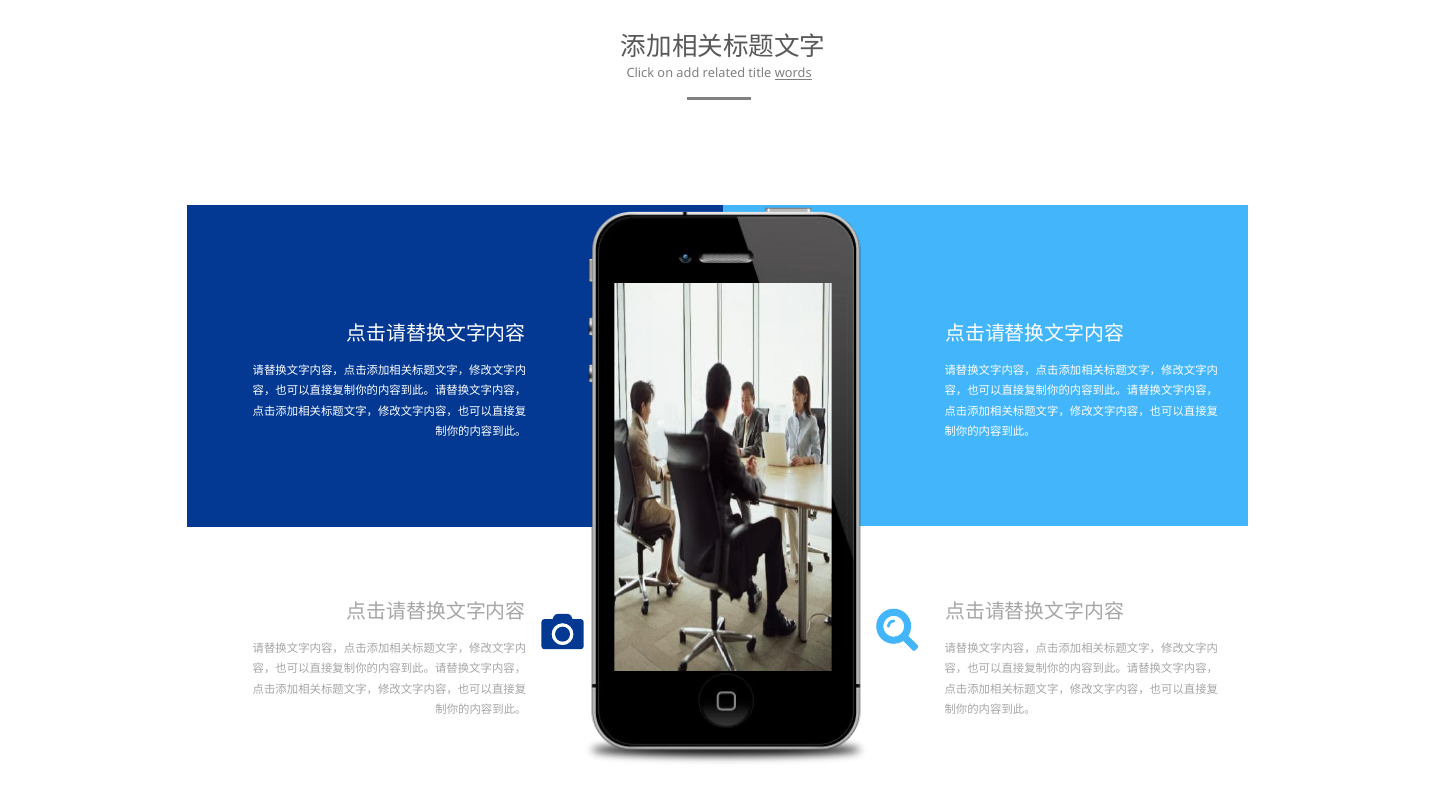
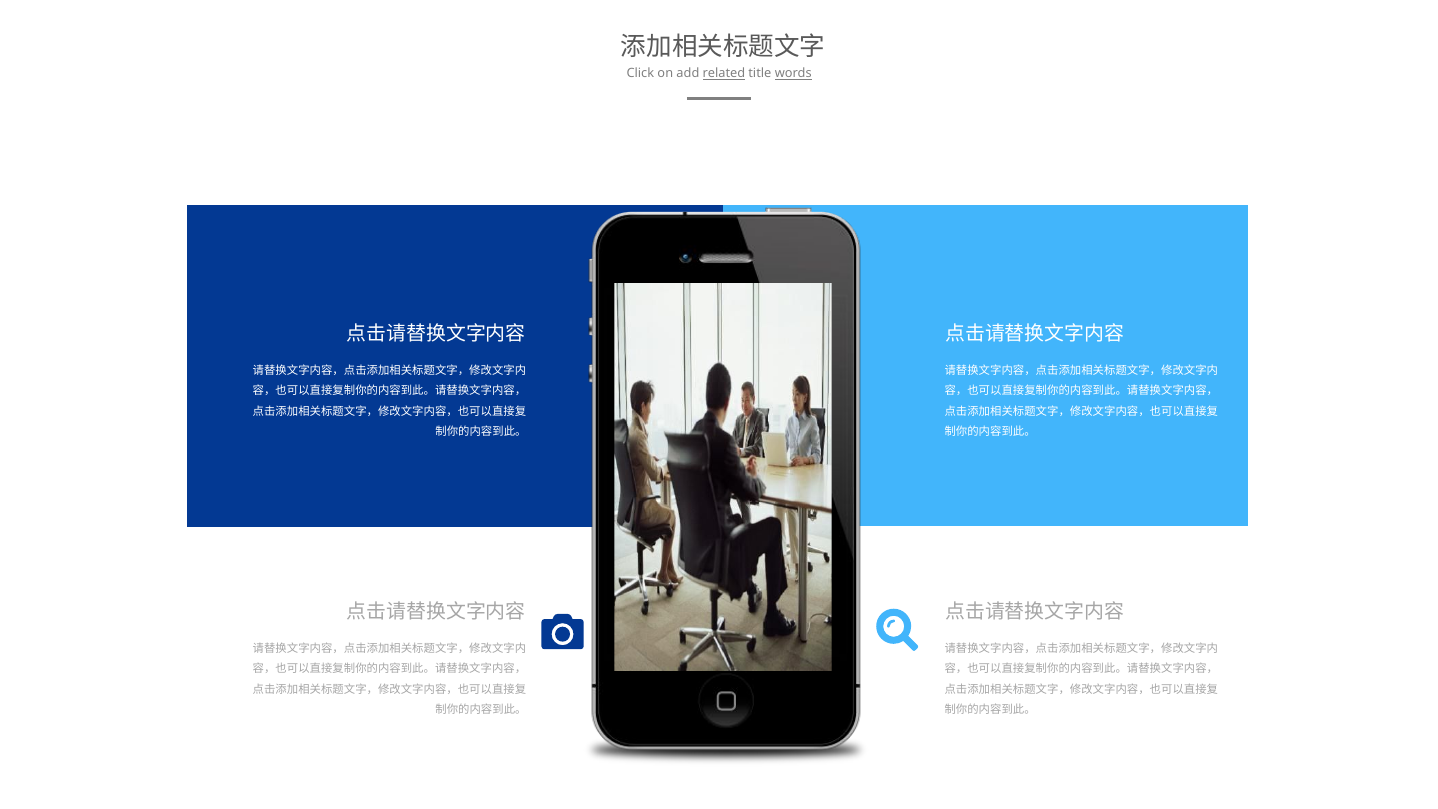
related underline: none -> present
